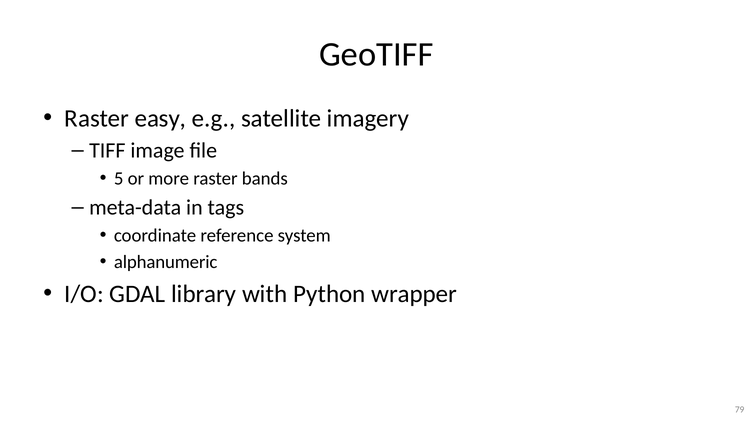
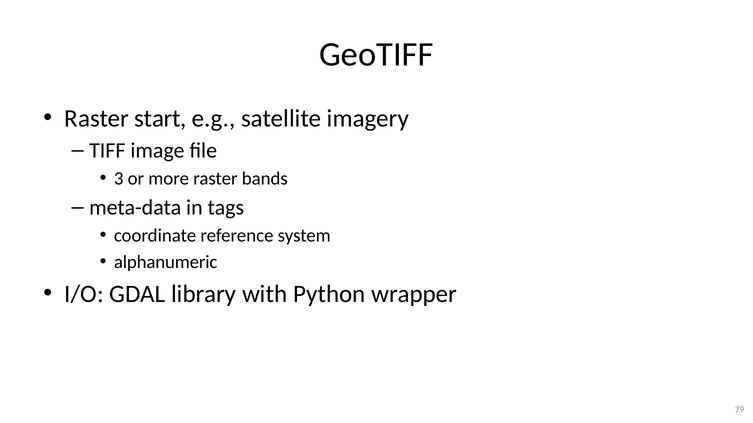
easy: easy -> start
5: 5 -> 3
